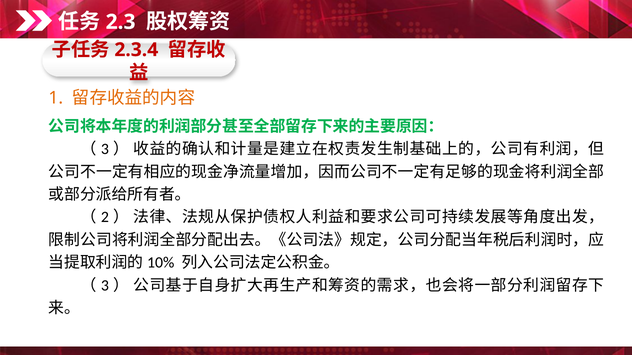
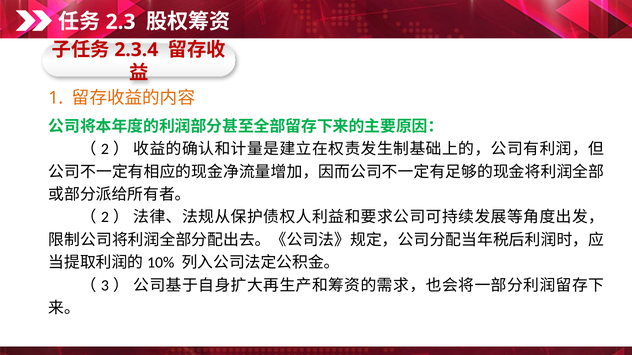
3 at (105, 149): 3 -> 2
